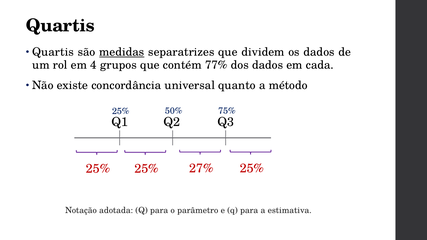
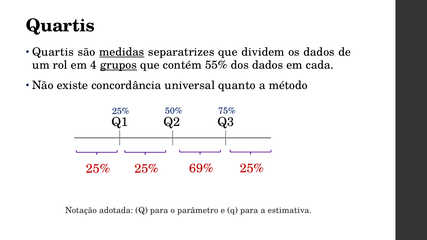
grupos underline: none -> present
77%: 77% -> 55%
27%: 27% -> 69%
